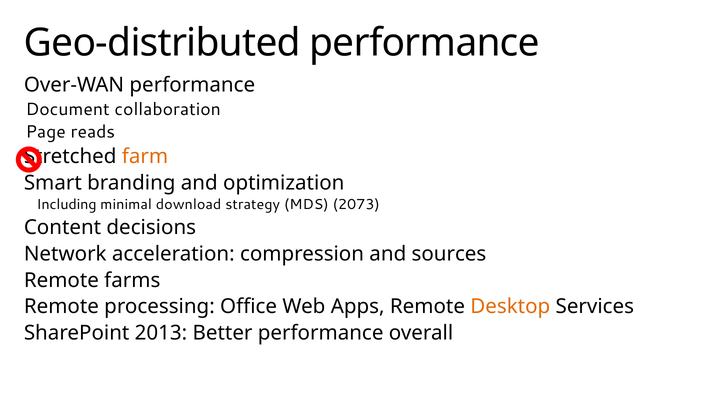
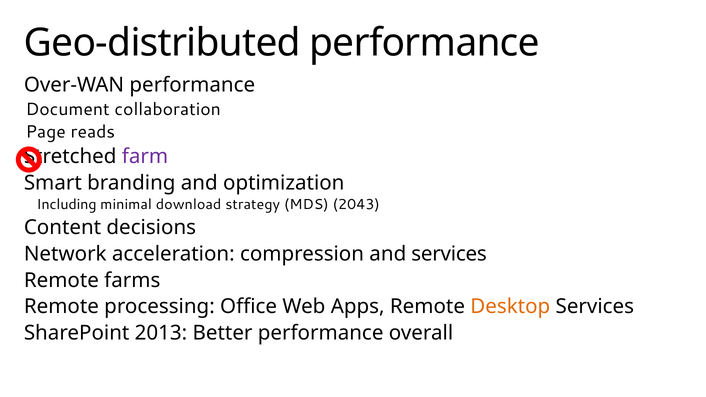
farm colour: orange -> purple
2073: 2073 -> 2043
and sources: sources -> services
